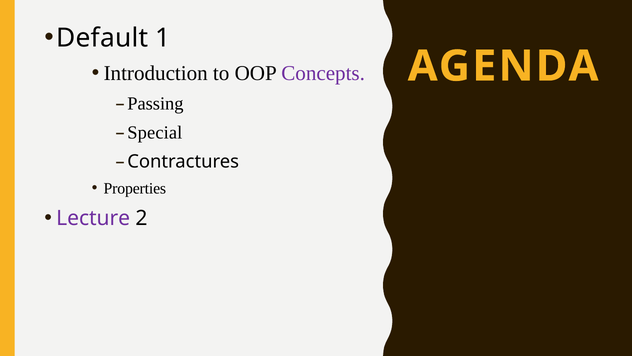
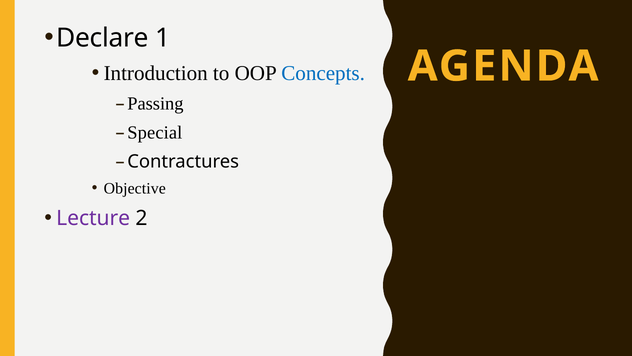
Default: Default -> Declare
Concepts colour: purple -> blue
Properties: Properties -> Objective
